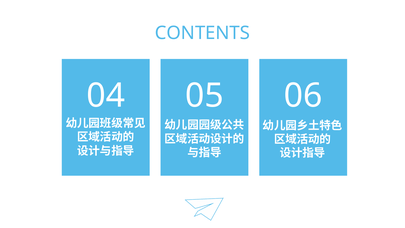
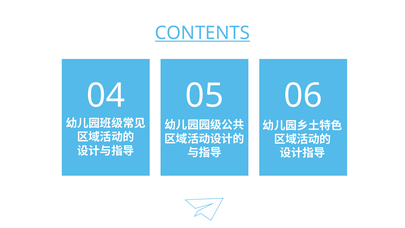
CONTENTS underline: none -> present
